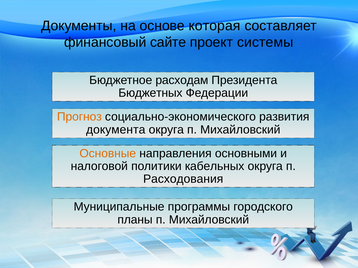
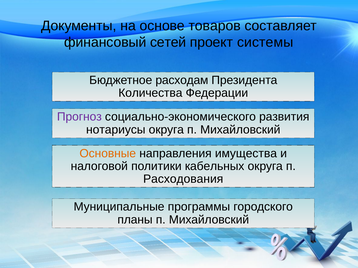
которая: которая -> товаров
сайте: сайте -> сетей
Бюджетных: Бюджетных -> Количества
Прогноз colour: orange -> purple
документа: документа -> нотариусы
основными: основными -> имущества
